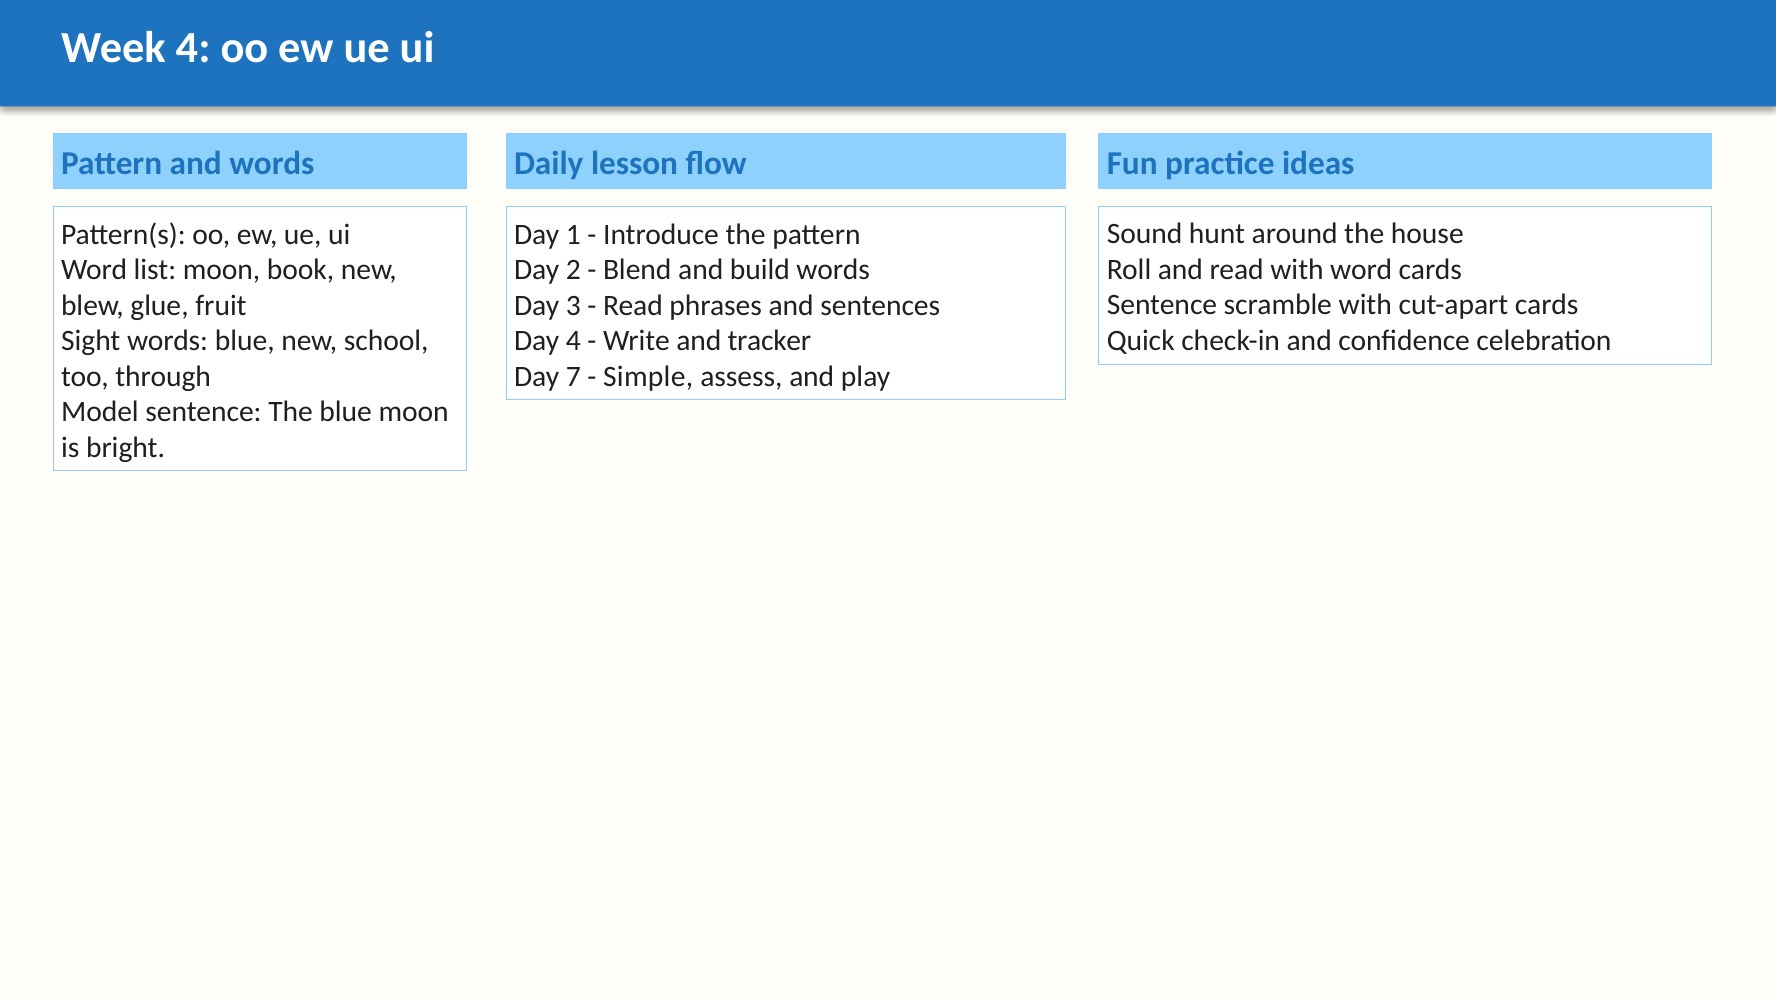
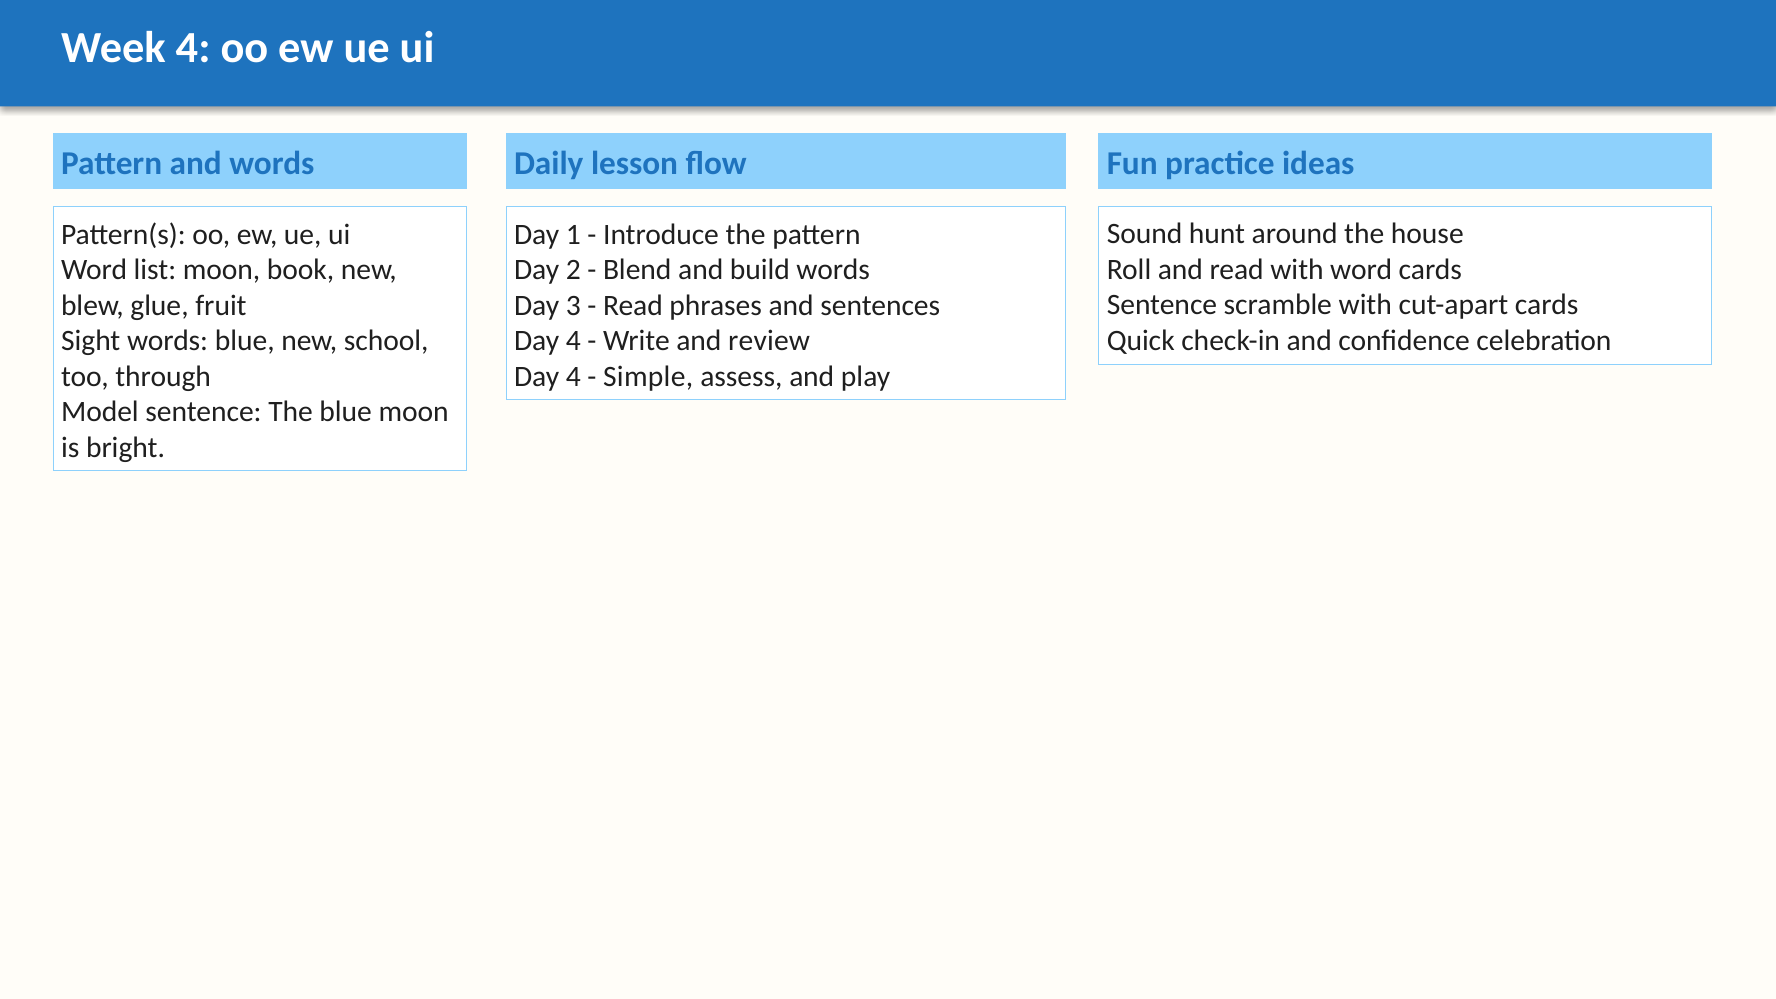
tracker: tracker -> review
7 at (573, 376): 7 -> 4
